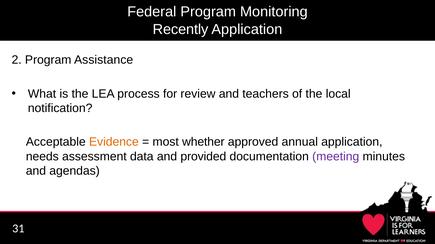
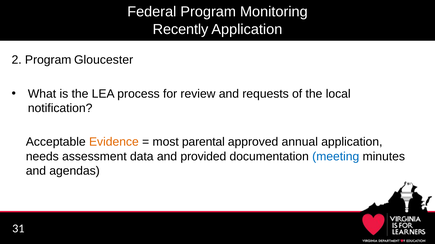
Assistance: Assistance -> Gloucester
teachers: teachers -> requests
whether: whether -> parental
meeting colour: purple -> blue
